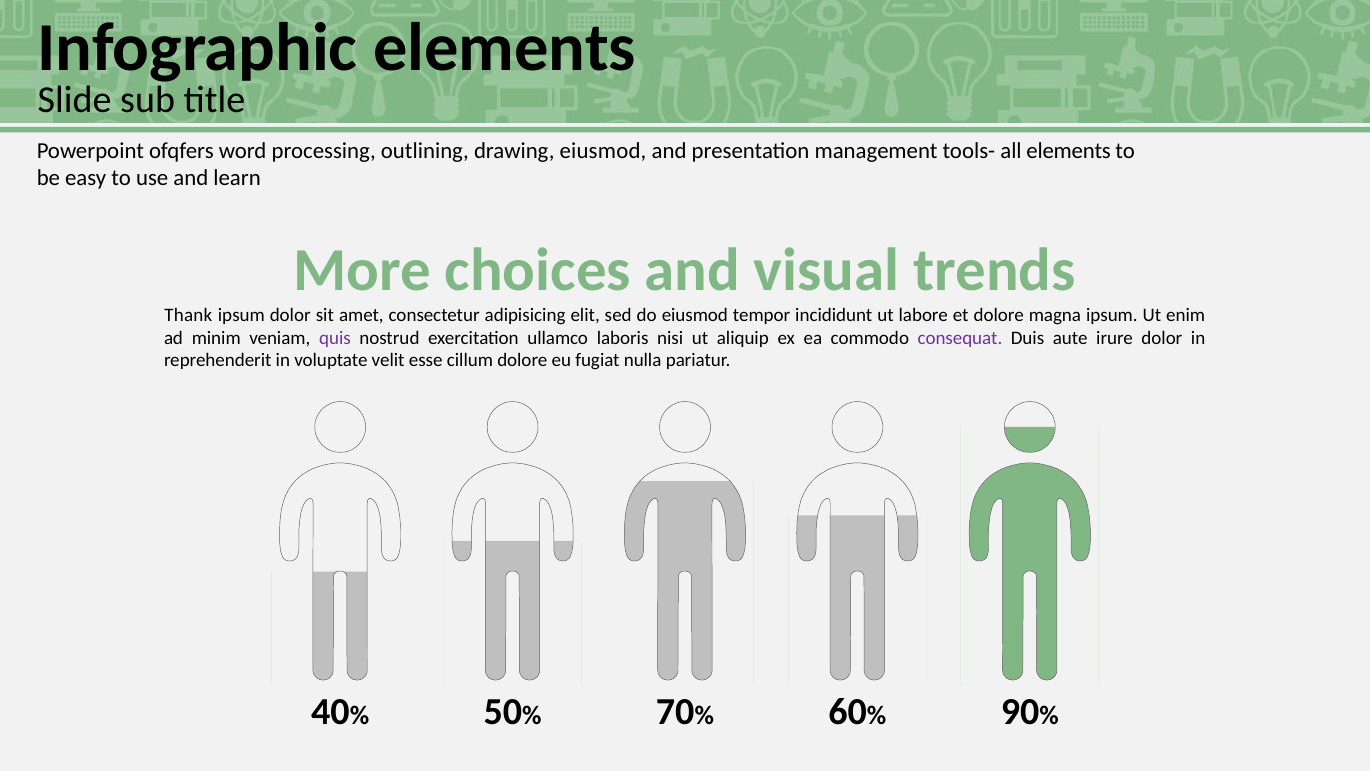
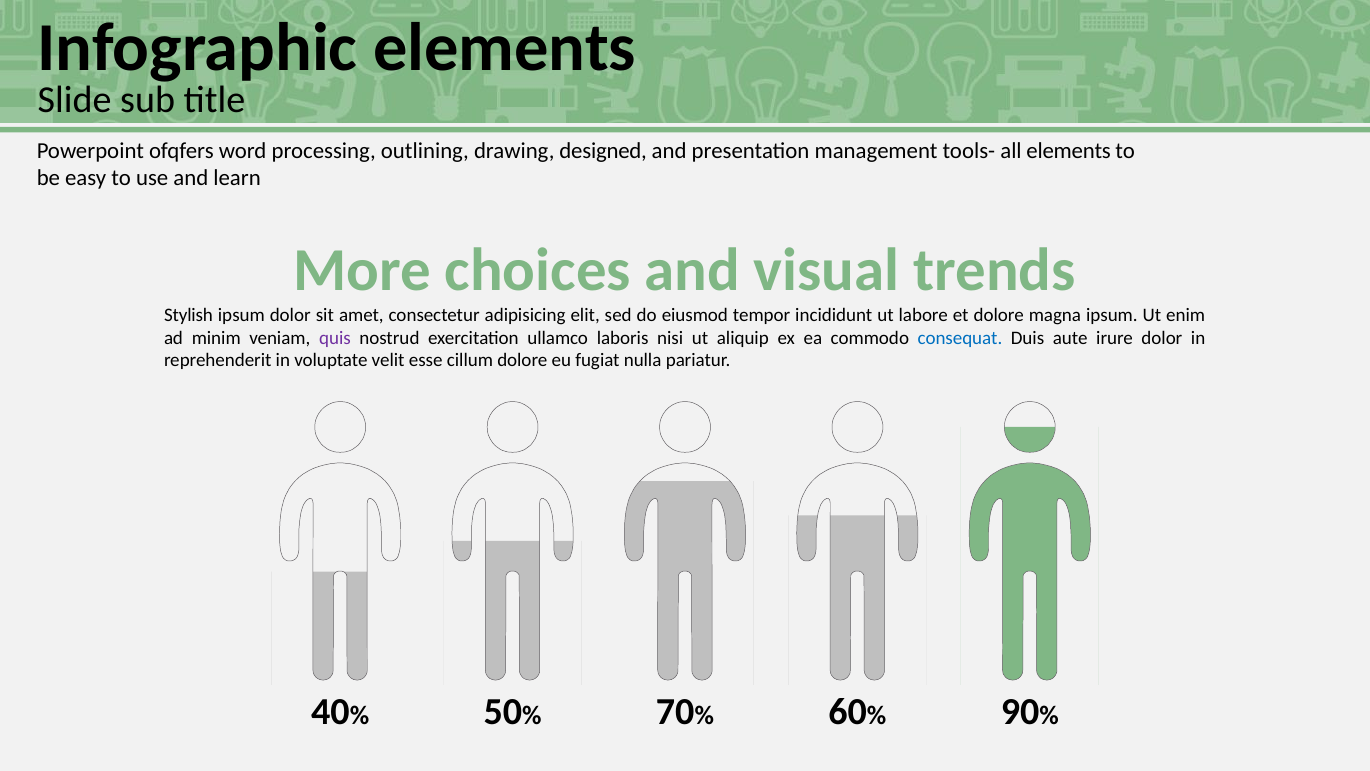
drawing eiusmod: eiusmod -> designed
Thank: Thank -> Stylish
consequat colour: purple -> blue
